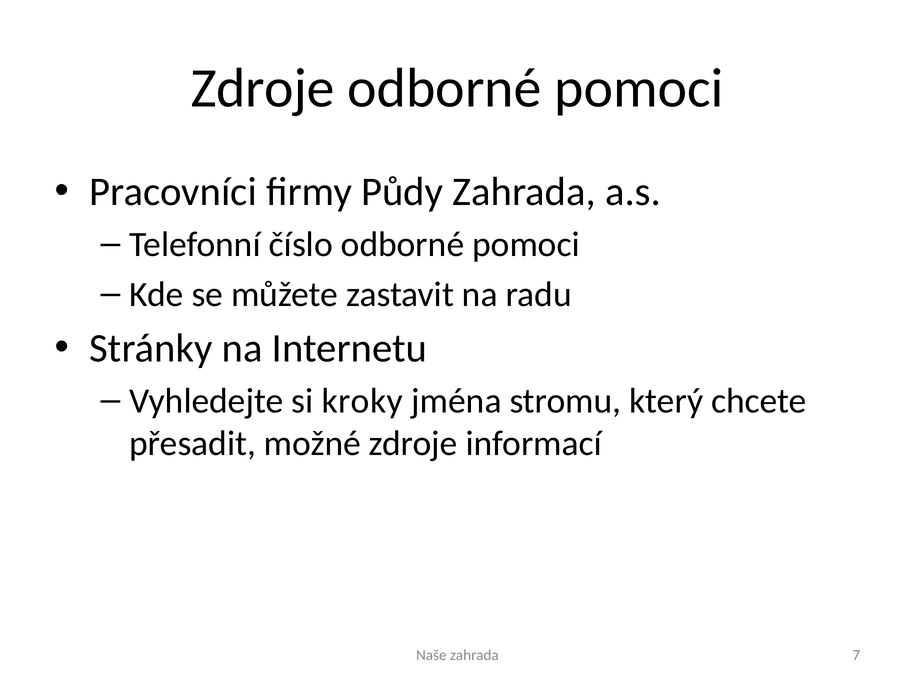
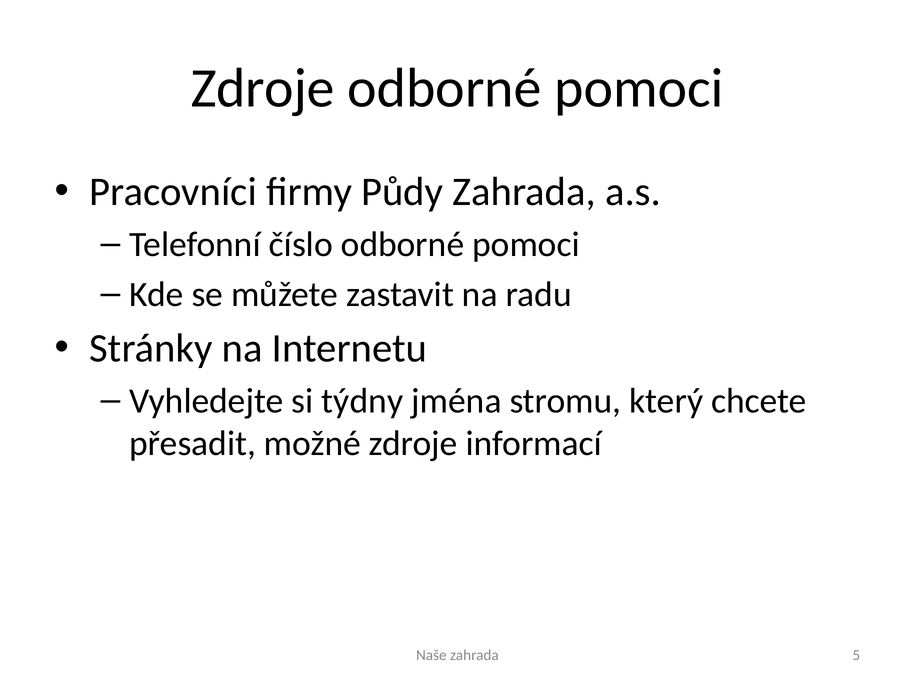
kroky: kroky -> týdny
7: 7 -> 5
